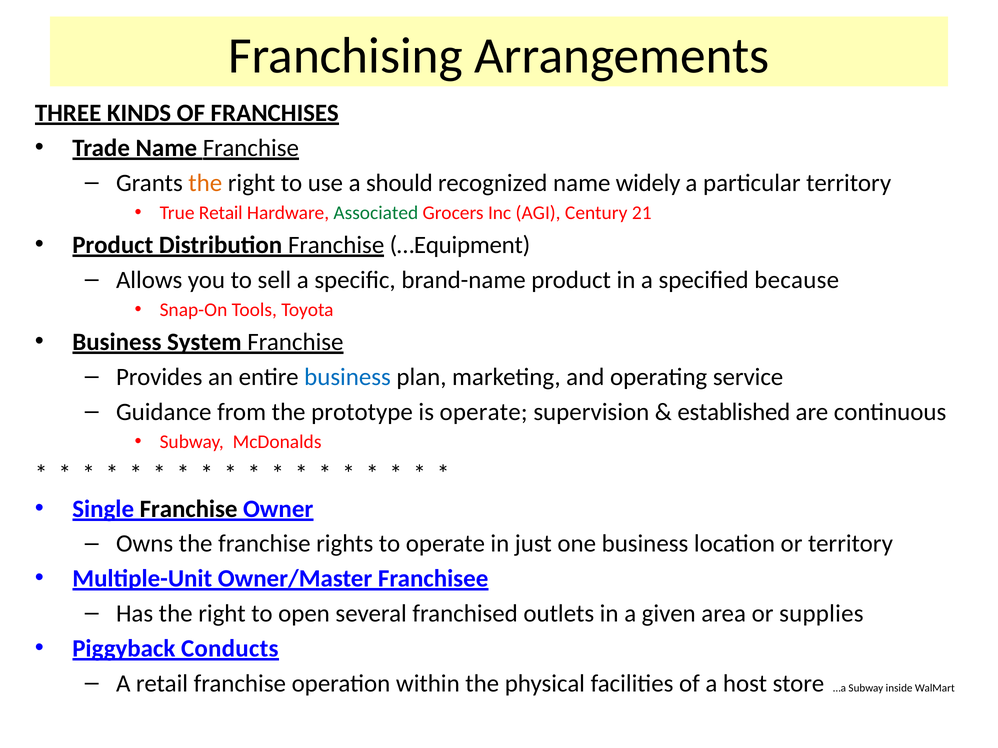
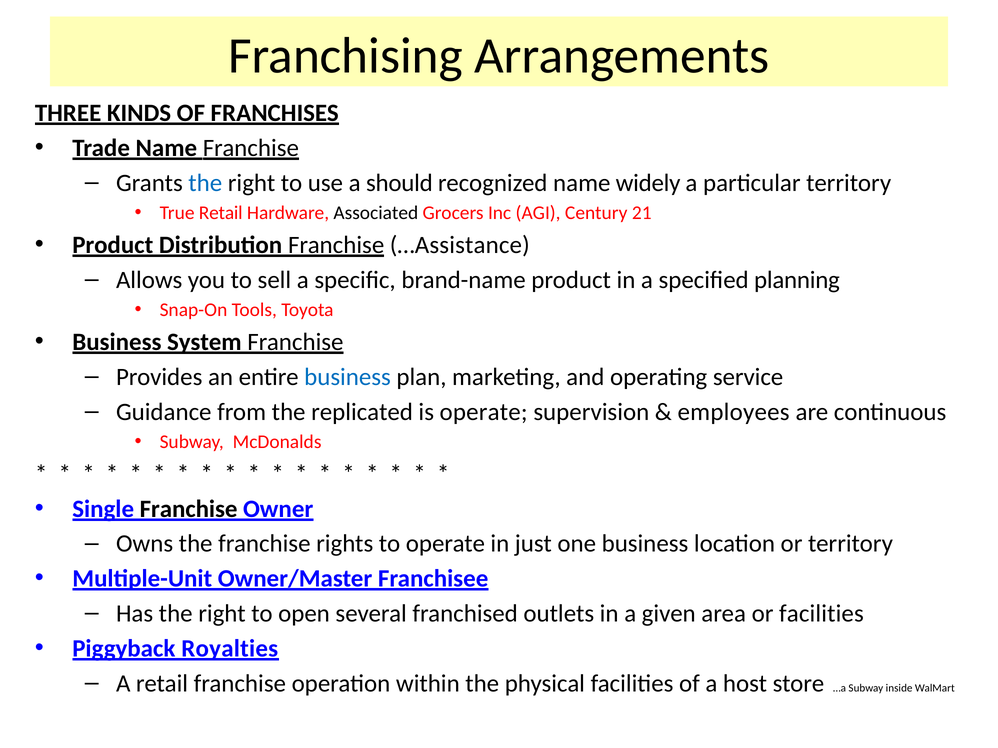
the at (205, 183) colour: orange -> blue
Associated colour: green -> black
…Equipment: …Equipment -> …Assistance
because: because -> planning
prototype: prototype -> replicated
established: established -> employees
or supplies: supplies -> facilities
Conducts: Conducts -> Royalties
